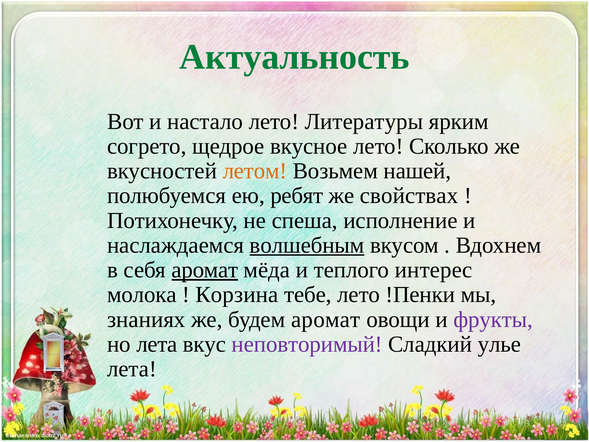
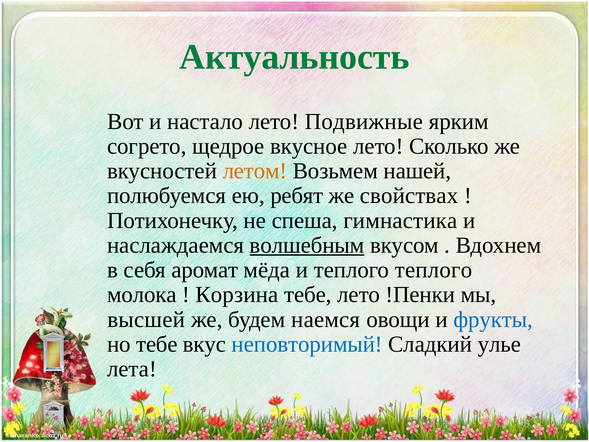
Литературы: Литературы -> Подвижные
исполнение: исполнение -> гимнастика
аромат at (205, 270) underline: present -> none
теплого интерес: интерес -> теплого
знаниях: знаниях -> высшей
будем аромат: аромат -> наемся
фрукты colour: purple -> blue
но лета: лета -> тебе
неповторимый colour: purple -> blue
